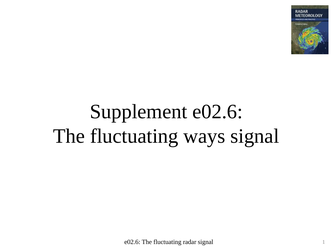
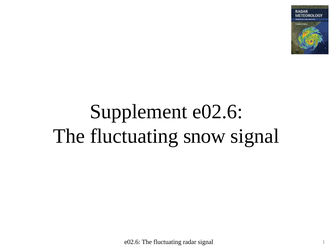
ways: ways -> snow
